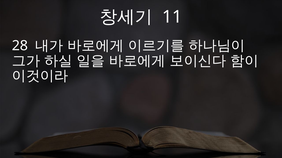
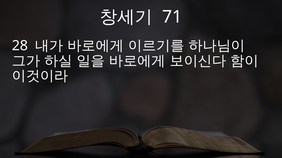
11: 11 -> 71
